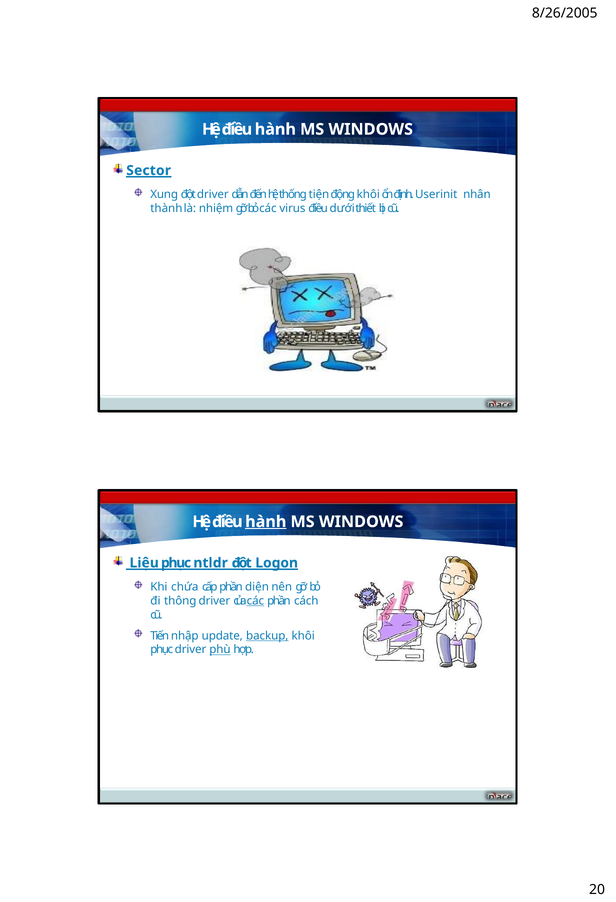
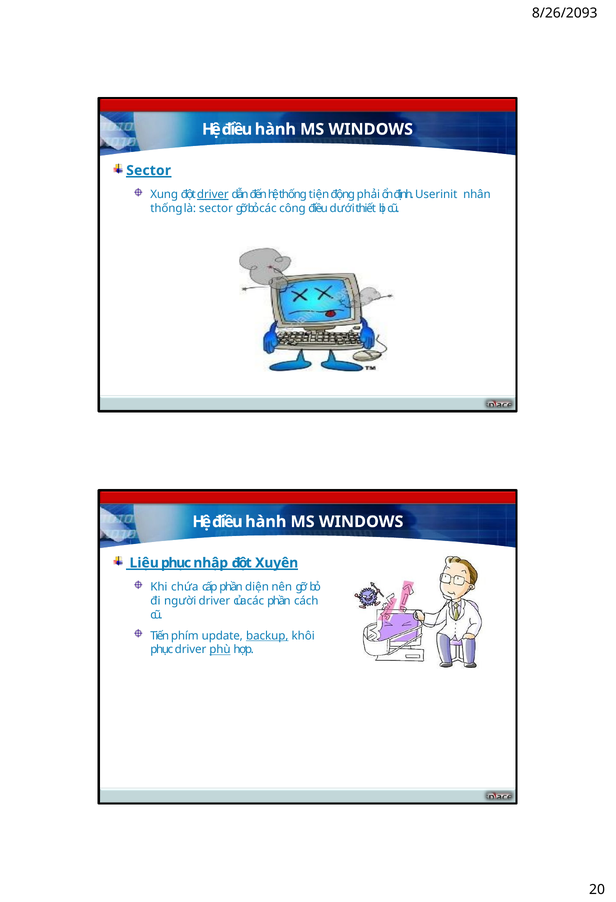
8/26/2005: 8/26/2005 -> 8/26/2093
driver at (213, 194) underline: none -> present
động khôi: khôi -> phải
thành at (166, 208): thành -> thống
là nhiệm: nhiệm -> sector
virus: virus -> công
hành at (266, 522) underline: present -> none
ntldr: ntldr -> nhập
Logon: Logon -> Xuyên
thông: thông -> người
các at (255, 601) underline: present -> none
nhập: nhập -> phím
